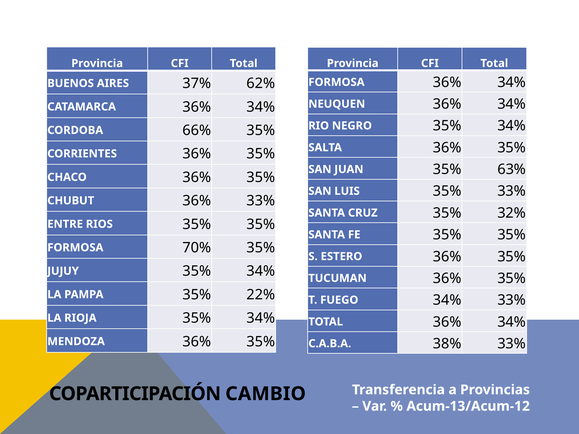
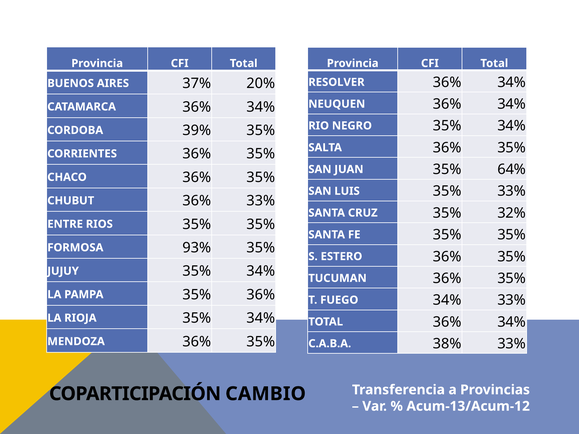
FORMOSA at (336, 82): FORMOSA -> RESOLVER
62%: 62% -> 20%
66%: 66% -> 39%
63%: 63% -> 64%
70%: 70% -> 93%
35% 22%: 22% -> 36%
